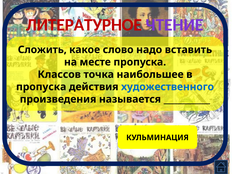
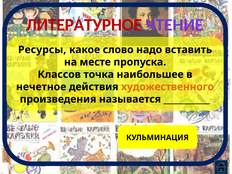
Сложить: Сложить -> Ресурсы
пропуска at (41, 87): пропуска -> нечетное
художественного colour: blue -> orange
